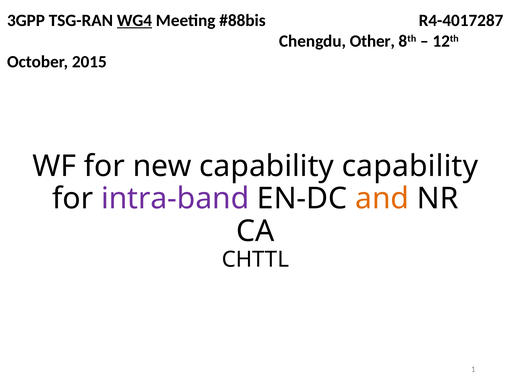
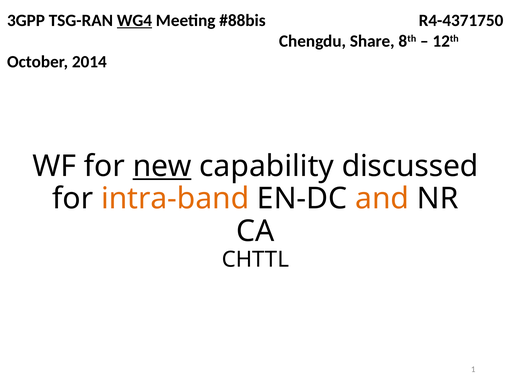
R4-4017287: R4-4017287 -> R4-4371750
Other: Other -> Share
2015: 2015 -> 2014
new underline: none -> present
capability capability: capability -> discussed
intra-band colour: purple -> orange
